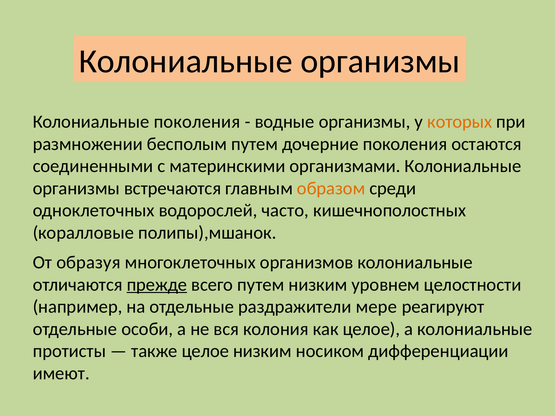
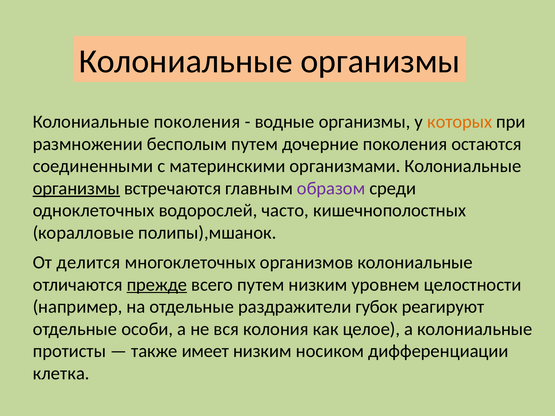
организмы at (76, 188) underline: none -> present
образом colour: orange -> purple
образуя: образуя -> делится
мере: мере -> губок
также целое: целое -> имеет
имеют: имеют -> клетка
